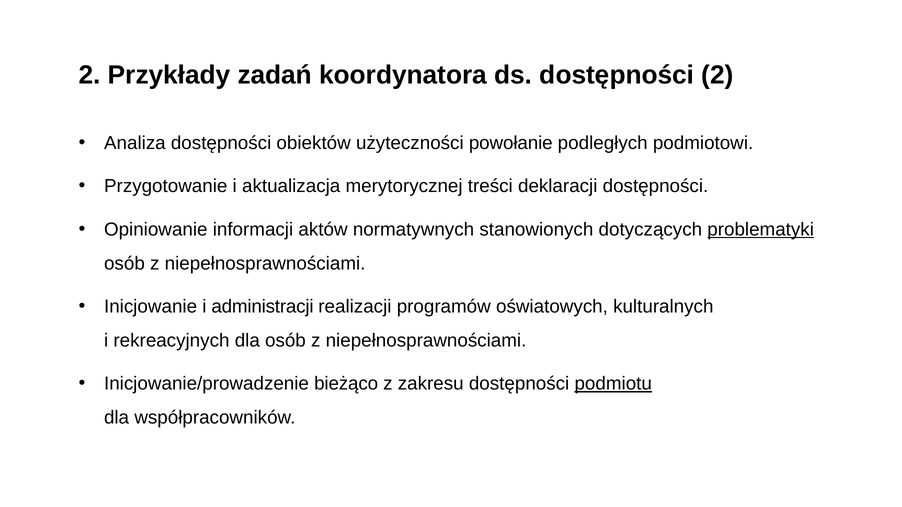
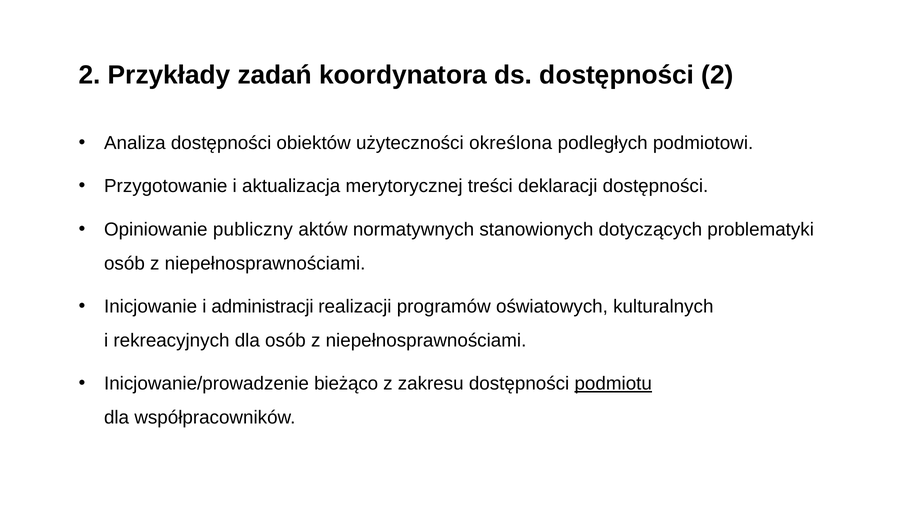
powołanie: powołanie -> określona
informacji: informacji -> publiczny
problematyki underline: present -> none
